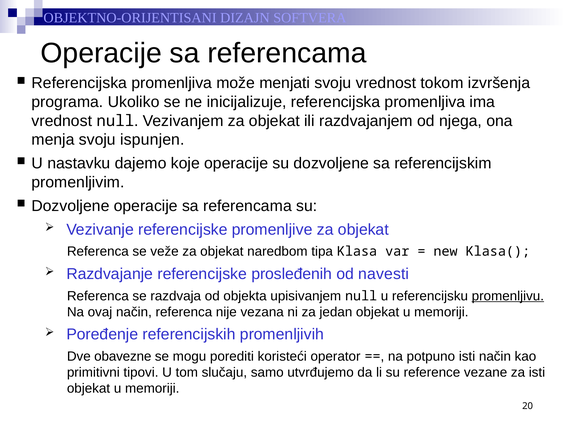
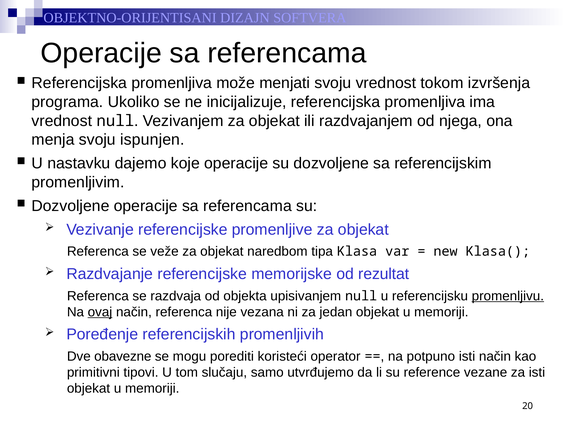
prosleđenih: prosleđenih -> memorijske
navesti: navesti -> rezultat
ovaj underline: none -> present
